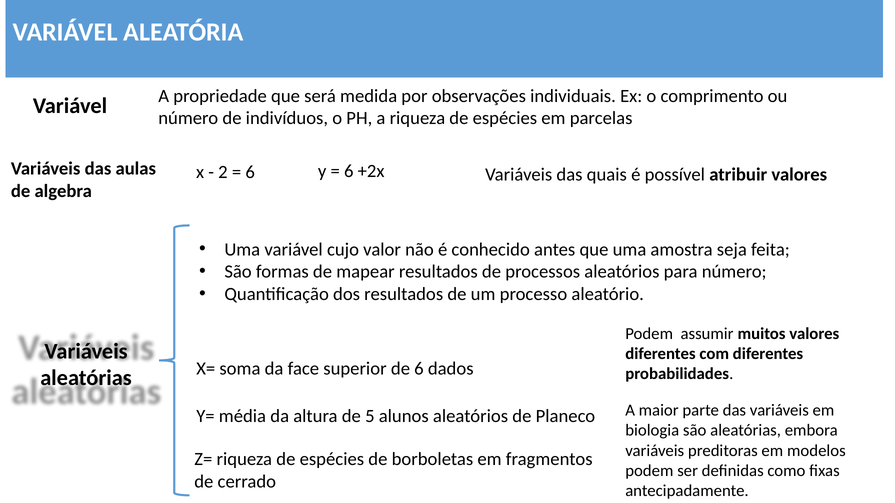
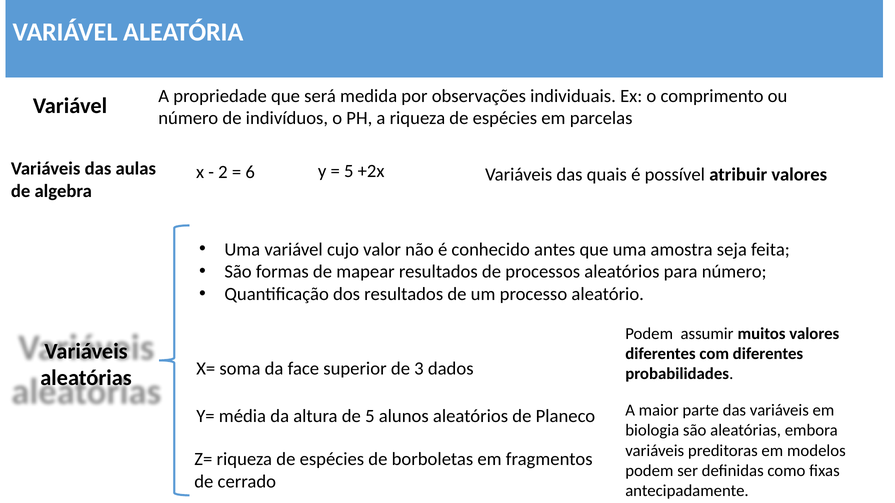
6 at (349, 171): 6 -> 5
de 6: 6 -> 3
